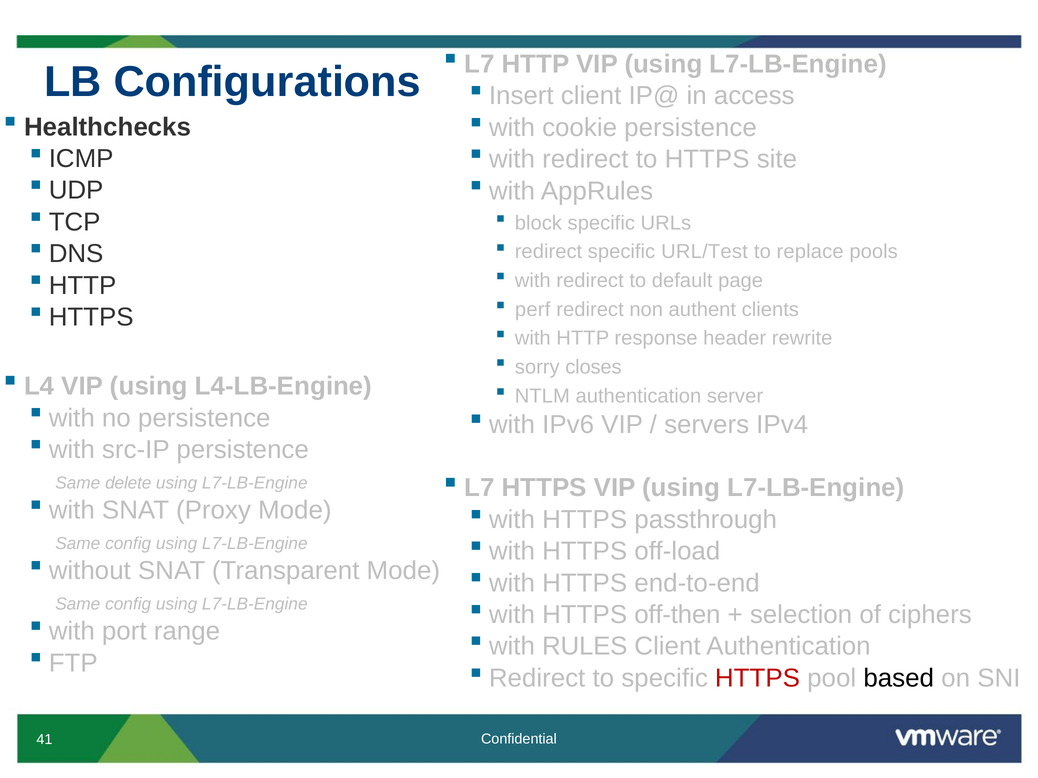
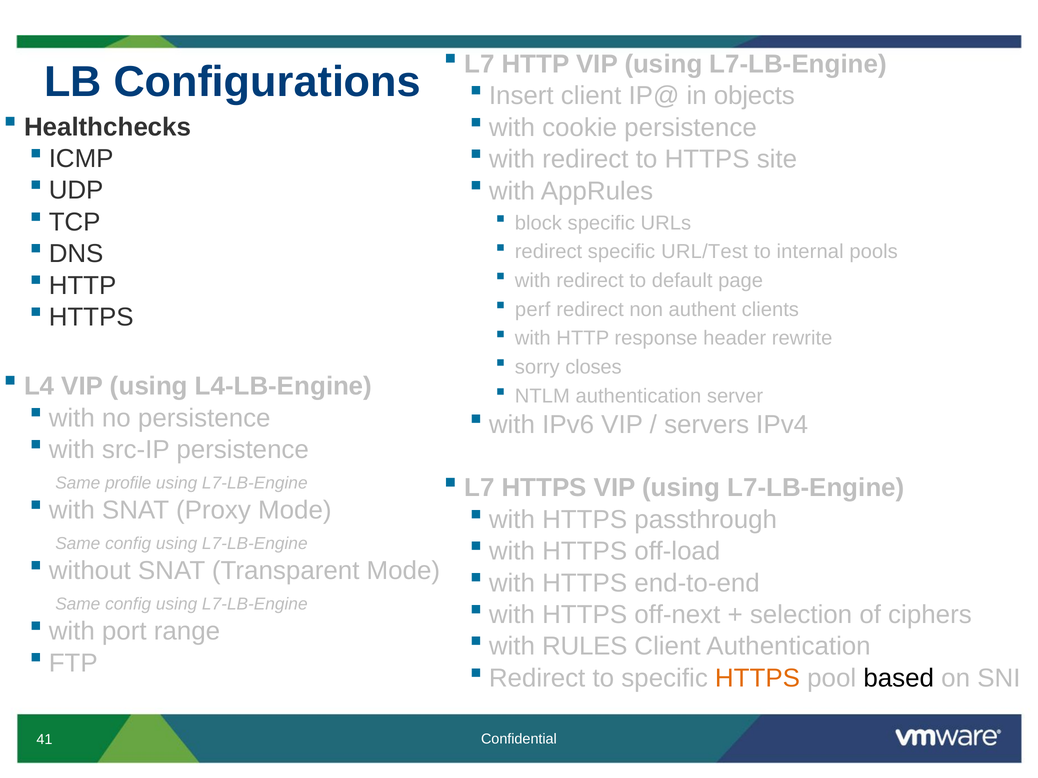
access: access -> objects
replace: replace -> internal
delete: delete -> profile
off-then: off-then -> off-next
HTTPS at (757, 679) colour: red -> orange
